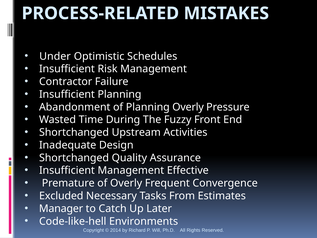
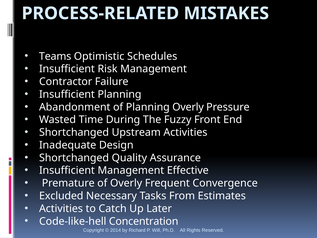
Under: Under -> Teams
Manager at (61, 208): Manager -> Activities
Environments: Environments -> Concentration
